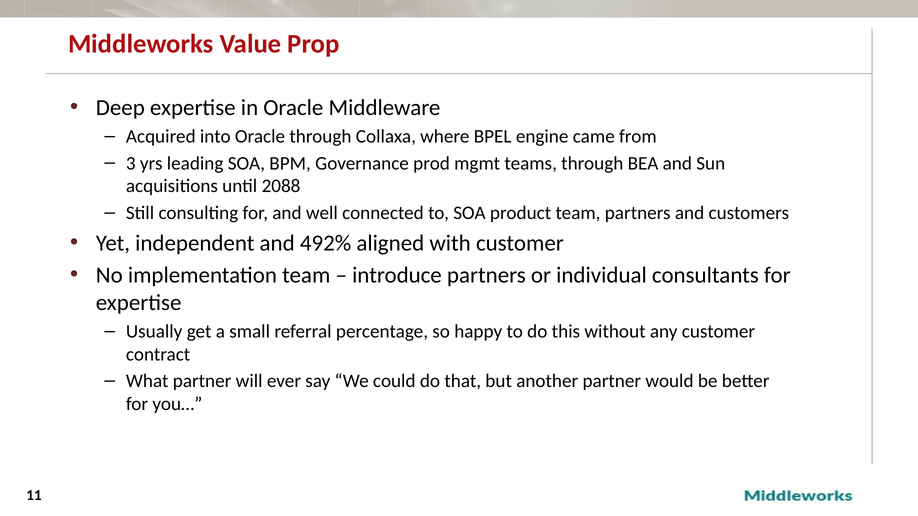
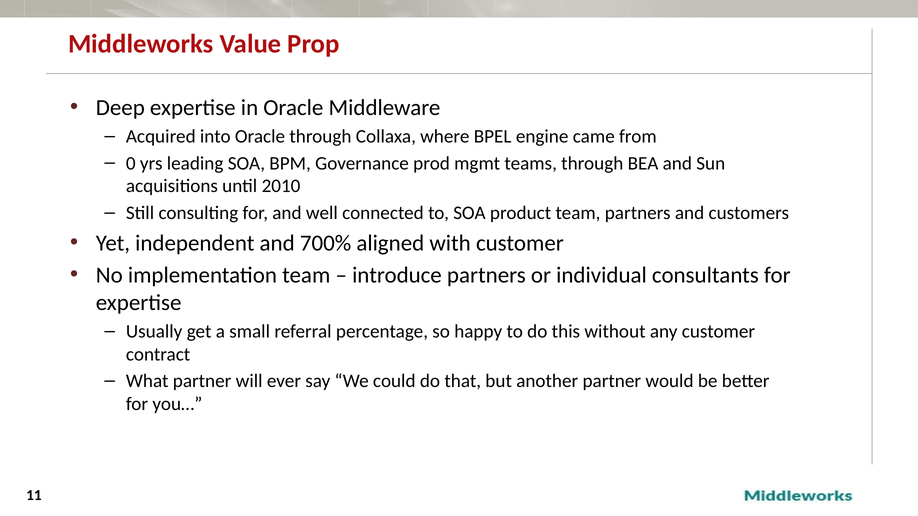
3: 3 -> 0
2088: 2088 -> 2010
492%: 492% -> 700%
